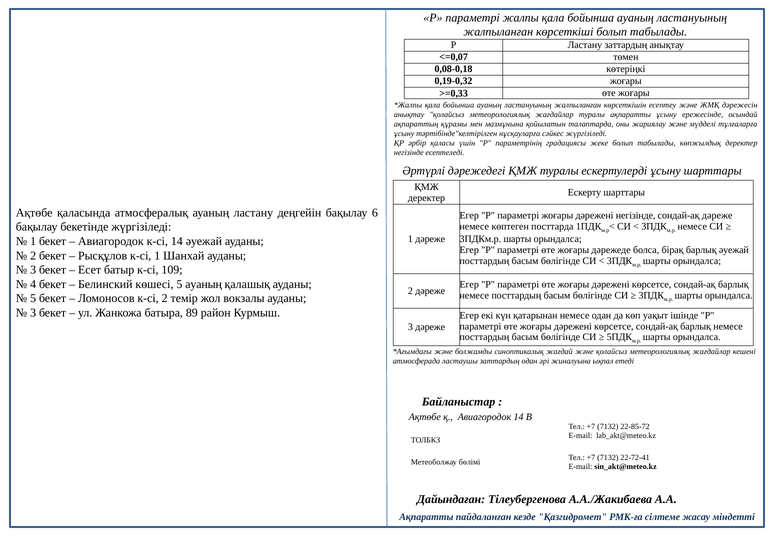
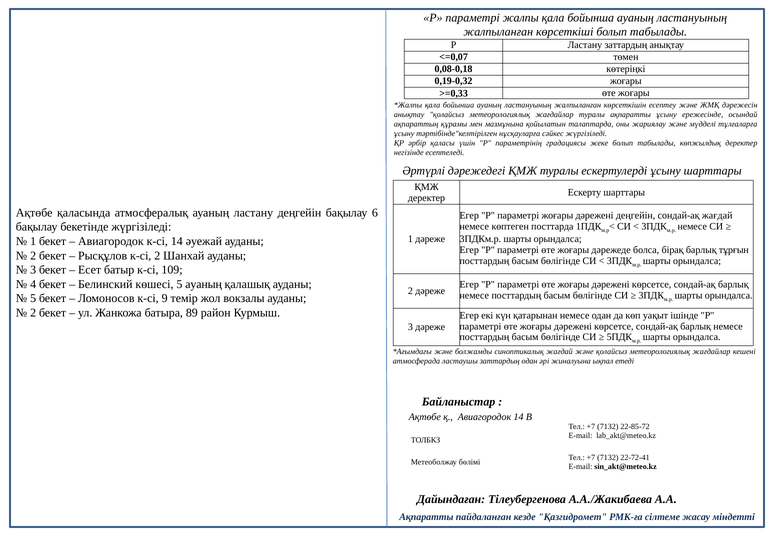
дәрежені негізінде: негізінде -> деңгейін
сондай-ақ дәреже: дәреже -> жағдай
барлық әуежай: әуежай -> тұрғын
к-сі 1: 1 -> 2
к-сі 2: 2 -> 9
3 at (33, 313): 3 -> 2
